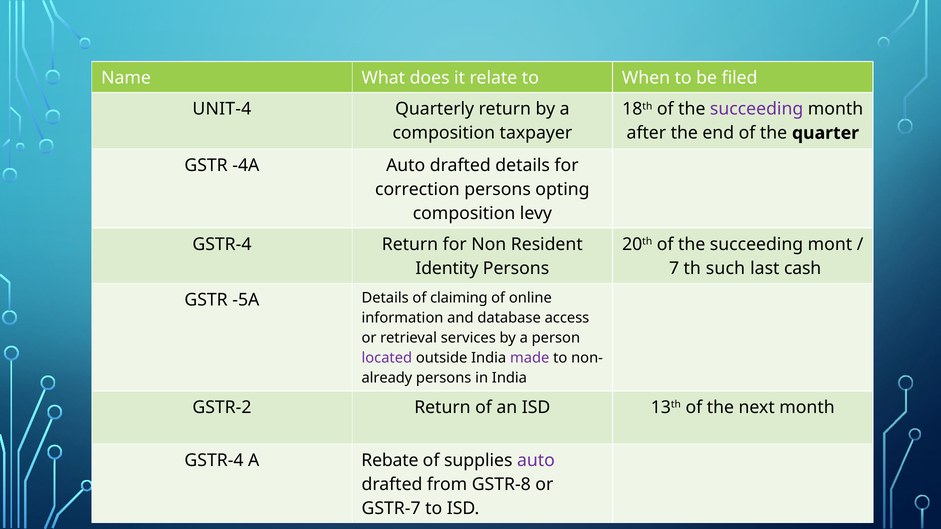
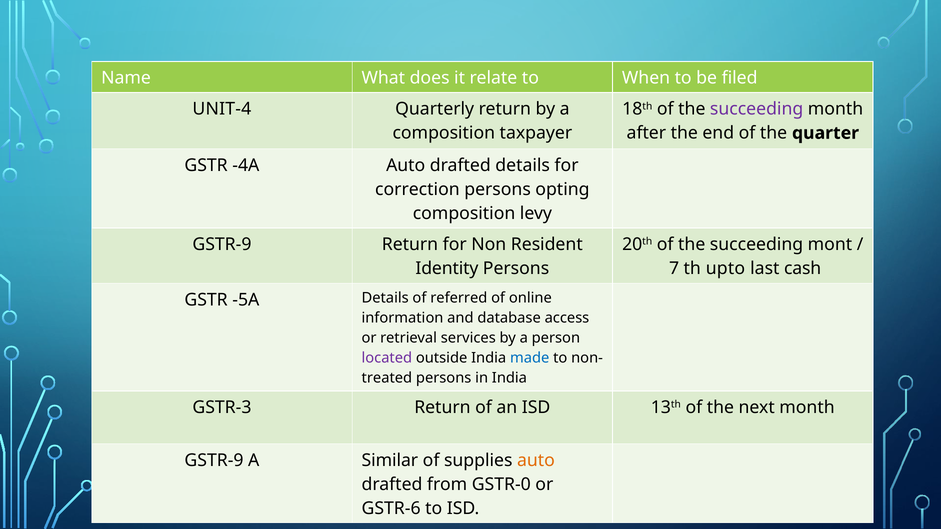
GSTR-4 at (222, 245): GSTR-4 -> GSTR-9
such: such -> upto
claiming: claiming -> referred
made colour: purple -> blue
already: already -> treated
GSTR-2: GSTR-2 -> GSTR-3
GSTR-4 at (214, 460): GSTR-4 -> GSTR-9
Rebate: Rebate -> Similar
auto at (536, 460) colour: purple -> orange
GSTR-8: GSTR-8 -> GSTR-0
GSTR-7: GSTR-7 -> GSTR-6
